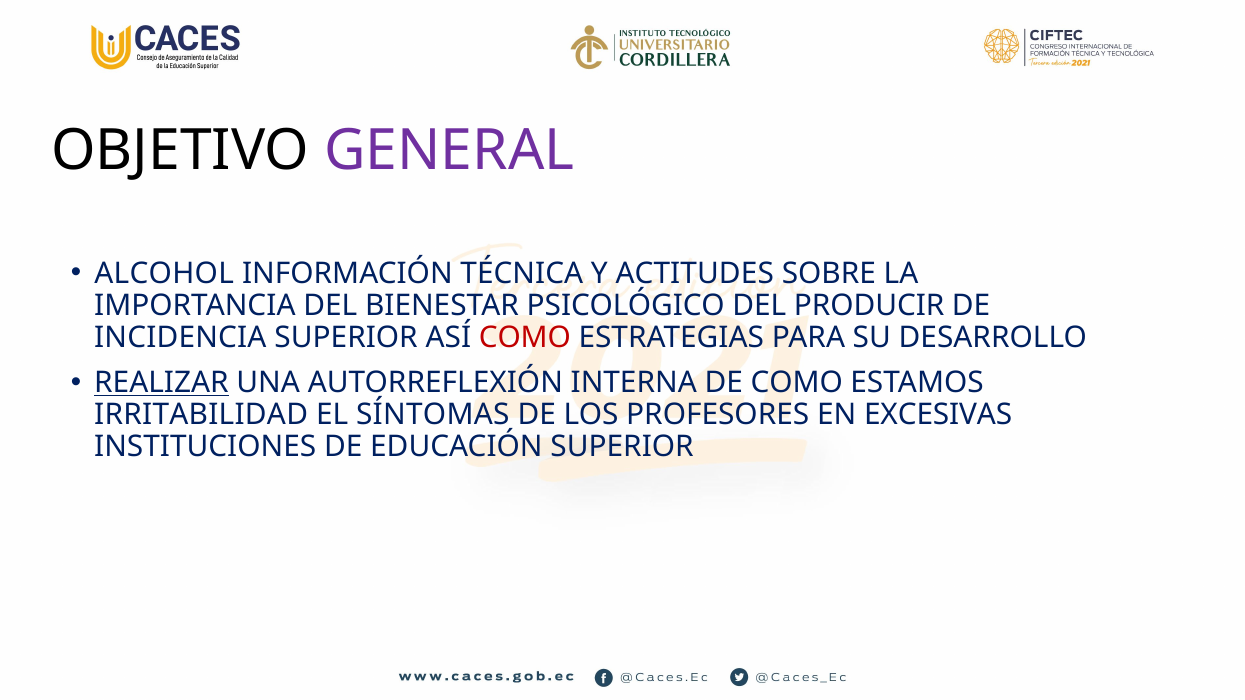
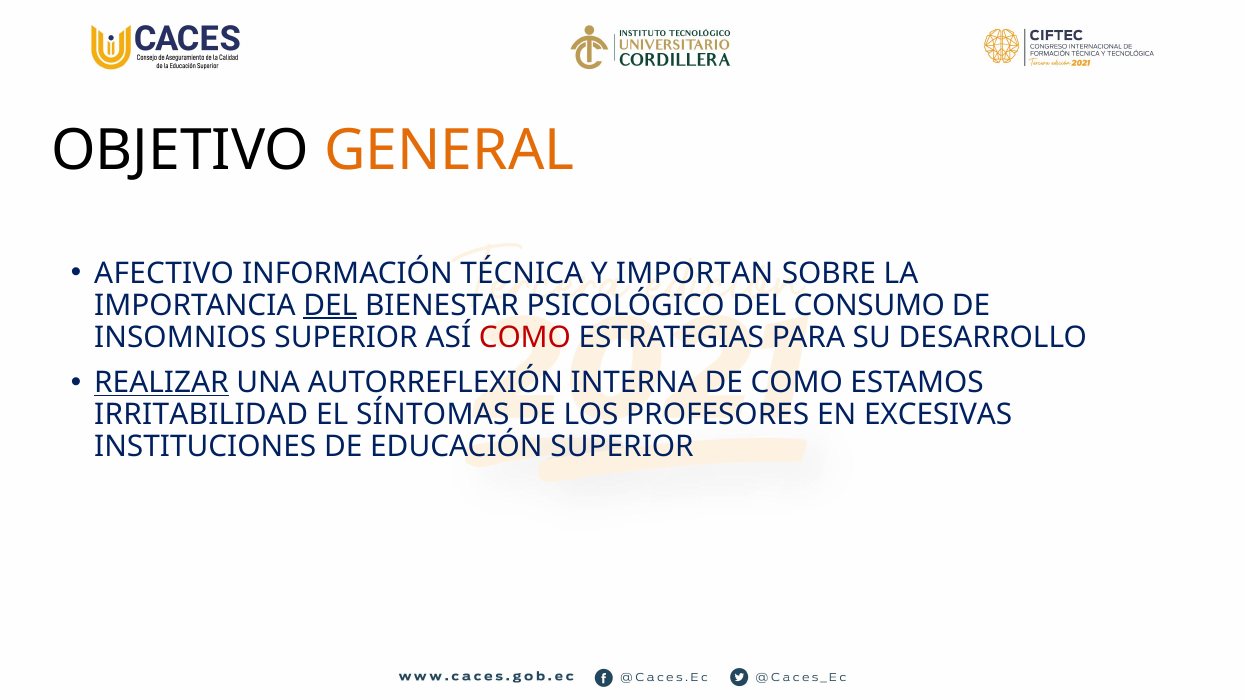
GENERAL colour: purple -> orange
ALCOHOL: ALCOHOL -> AFECTIVO
ACTITUDES: ACTITUDES -> IMPORTAN
DEL at (330, 306) underline: none -> present
PRODUCIR: PRODUCIR -> CONSUMO
INCIDENCIA: INCIDENCIA -> INSOMNIOS
